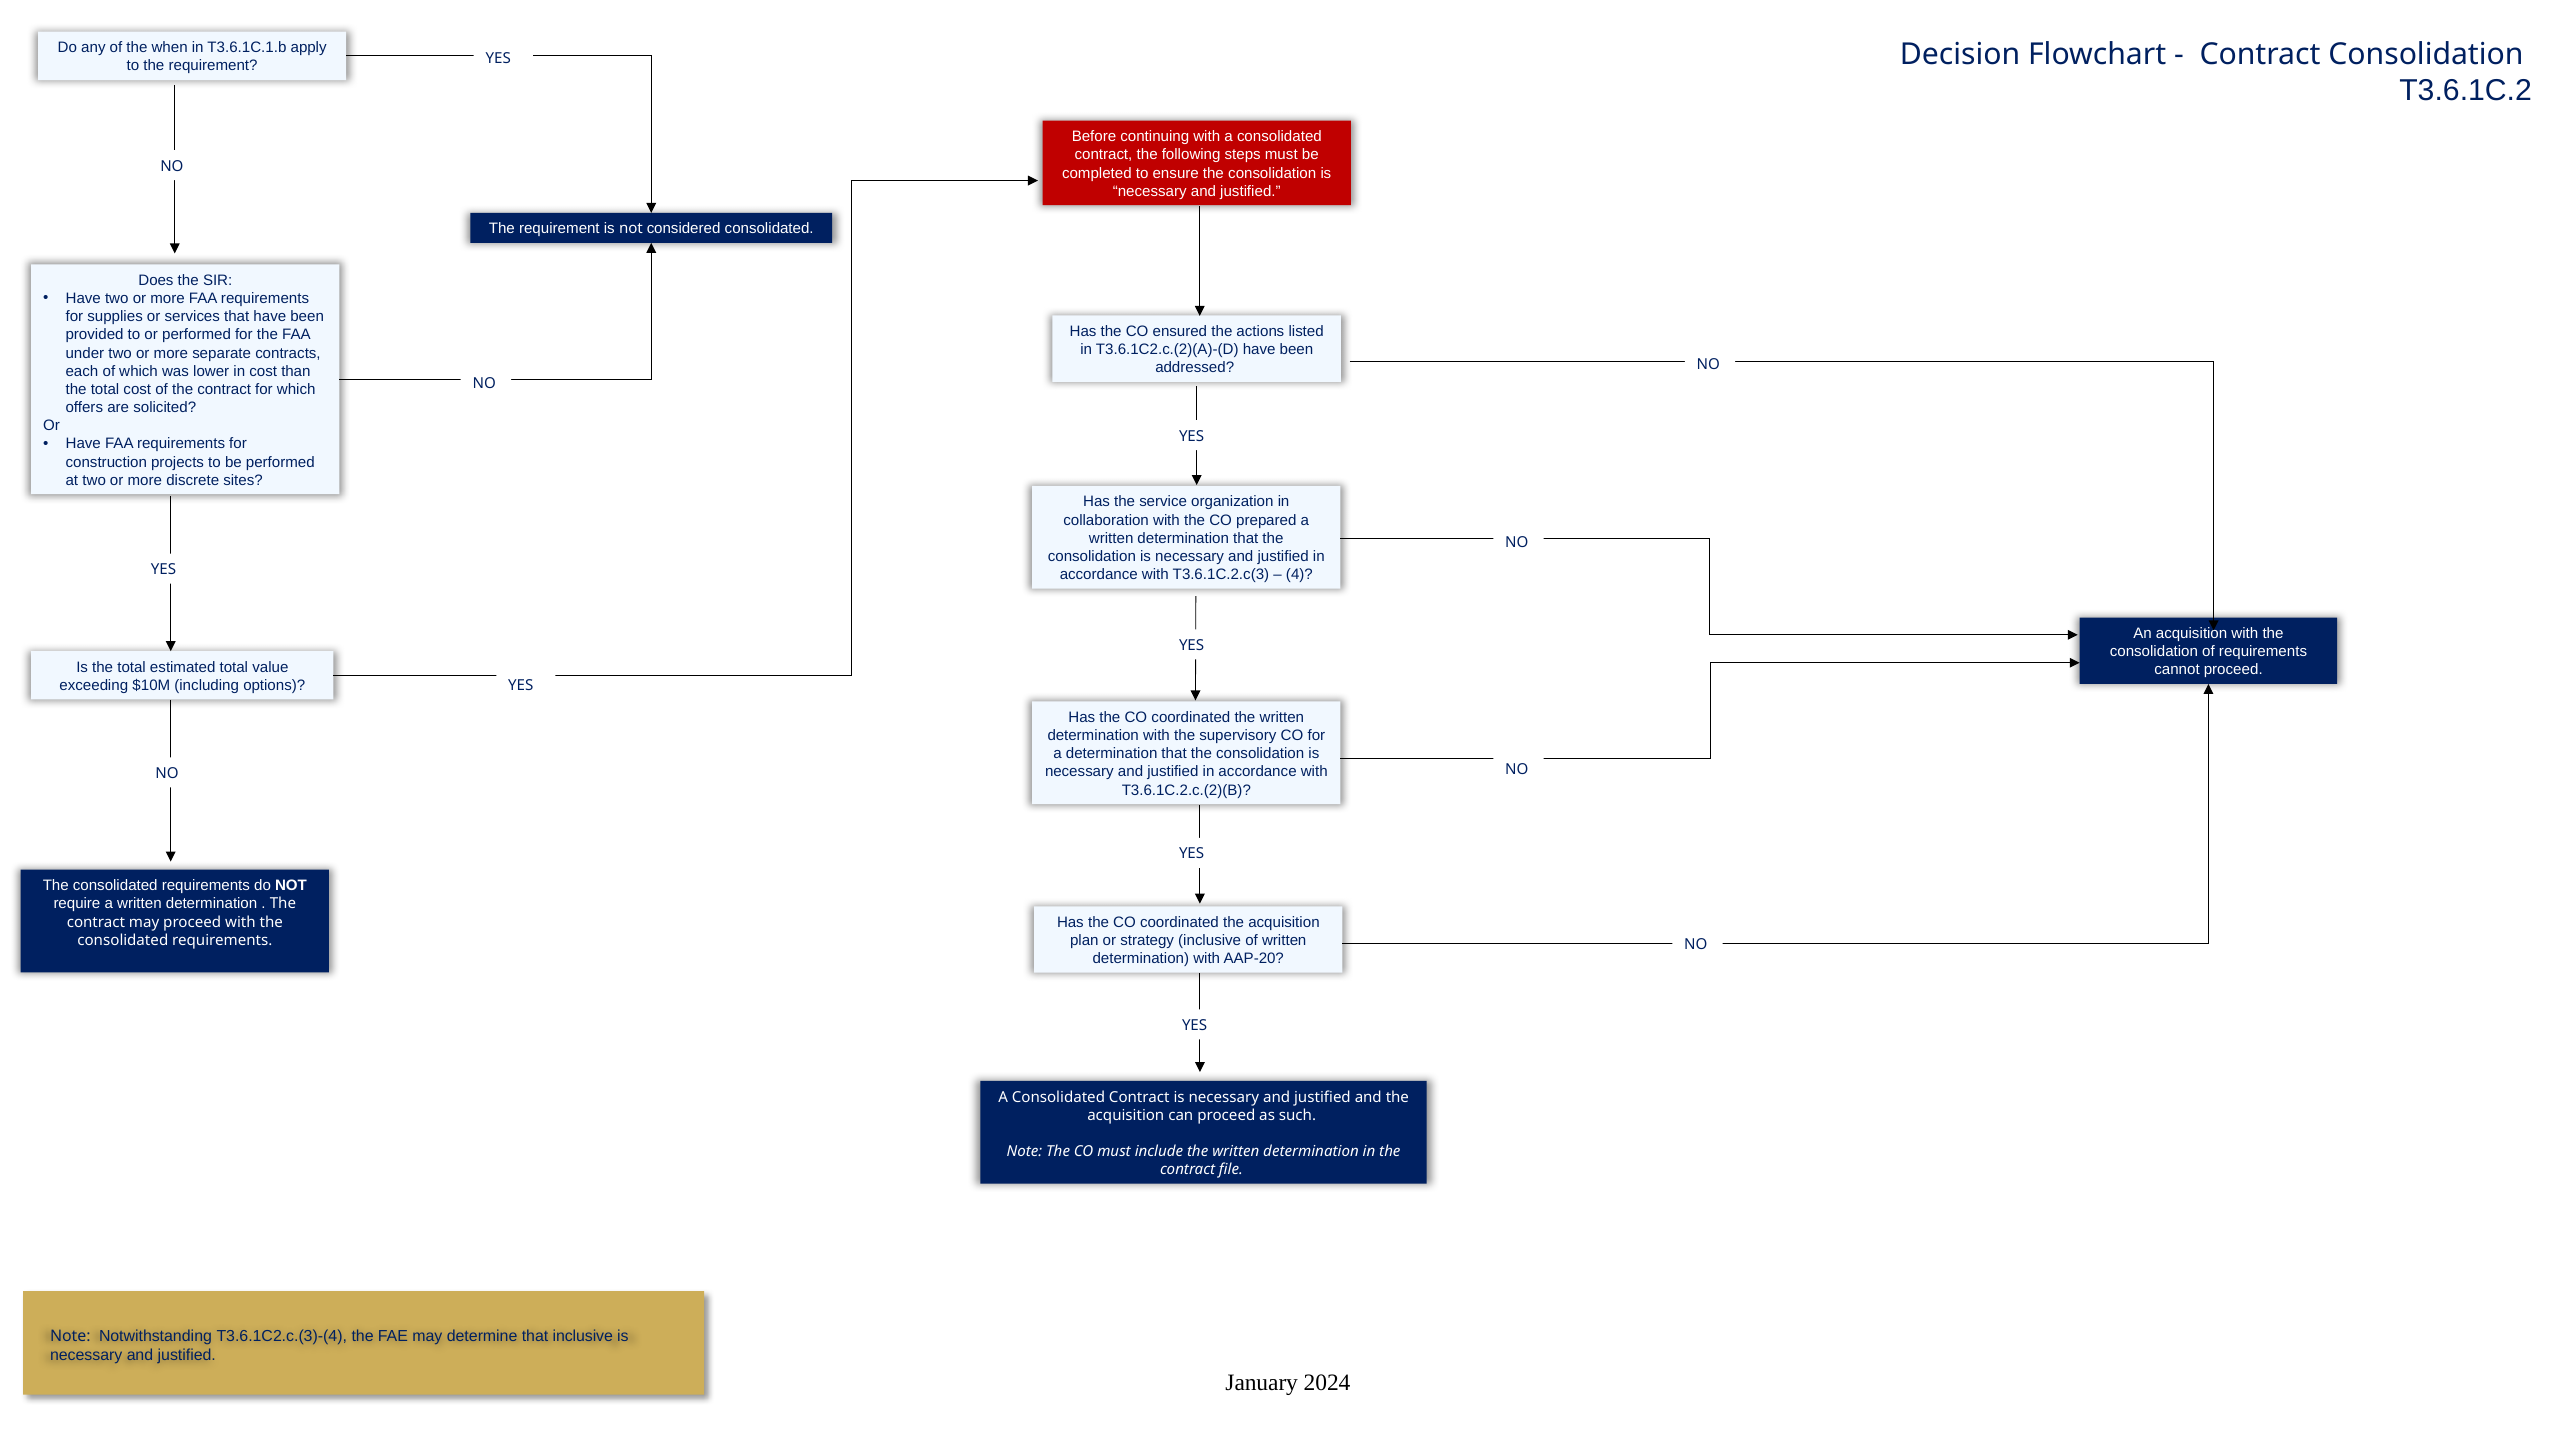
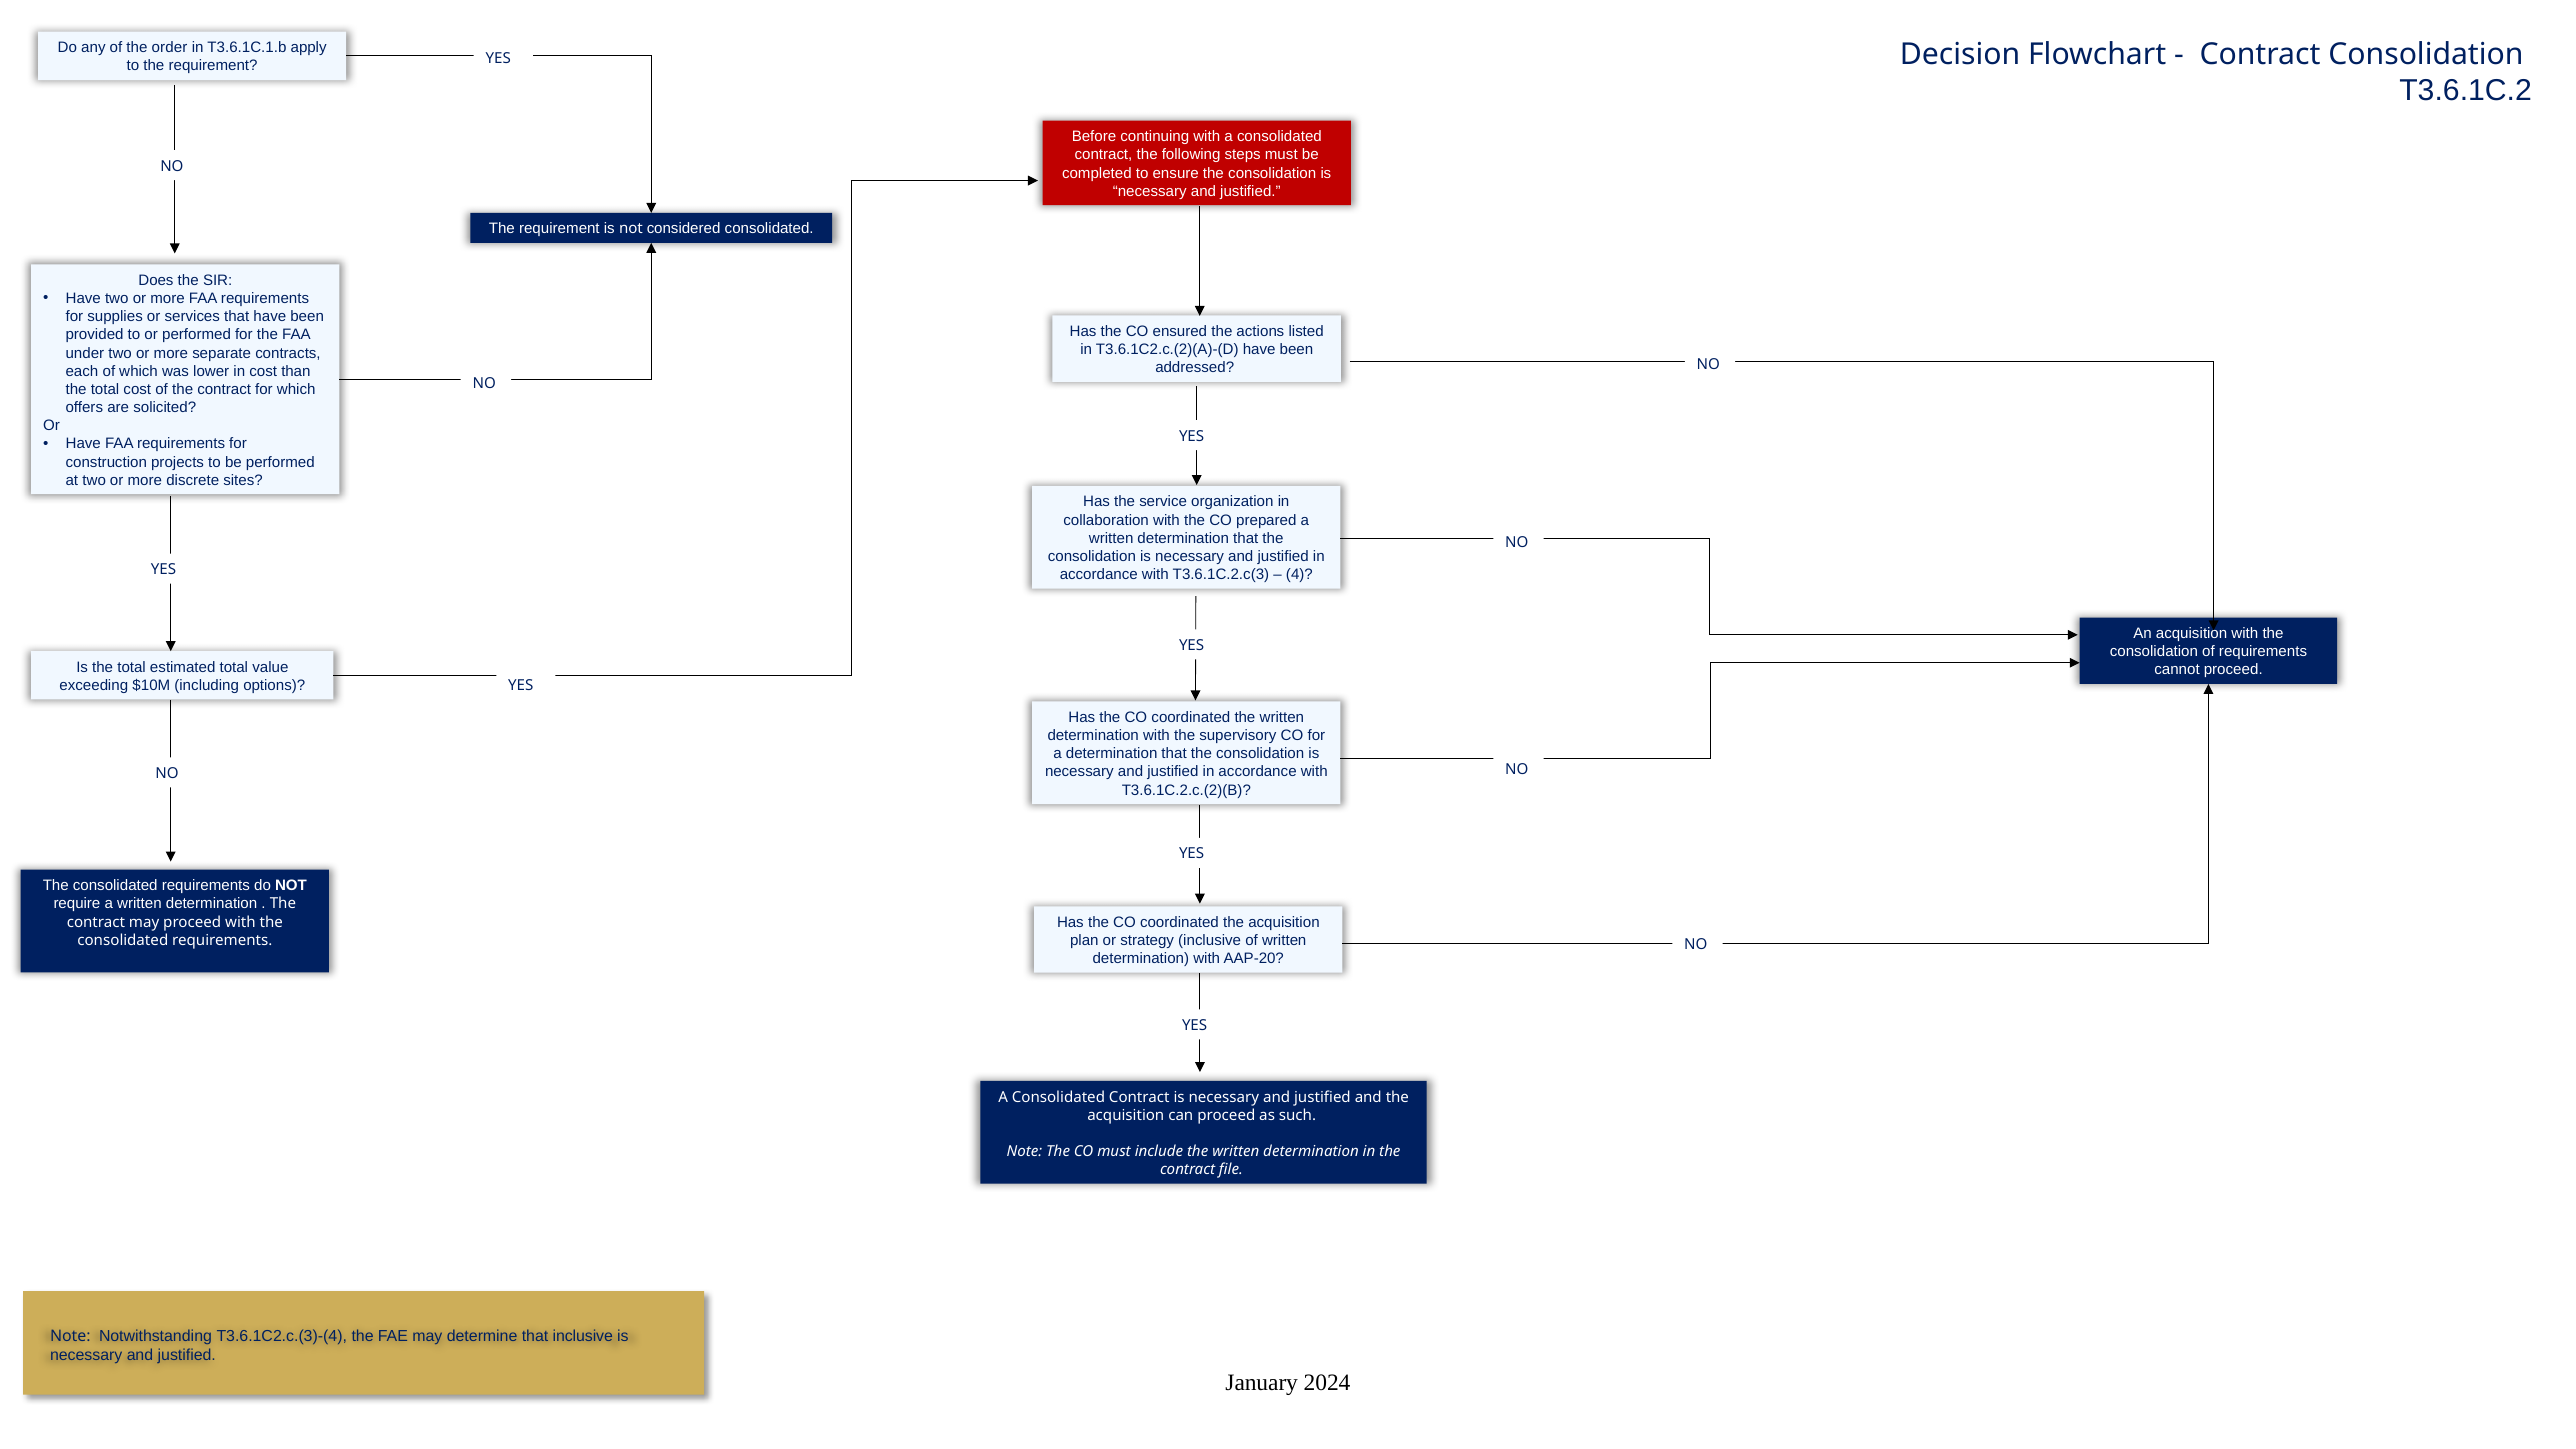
when: when -> order
